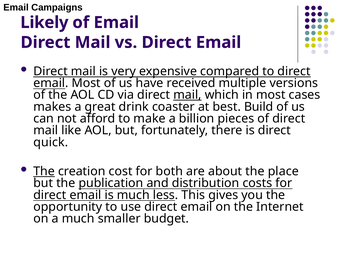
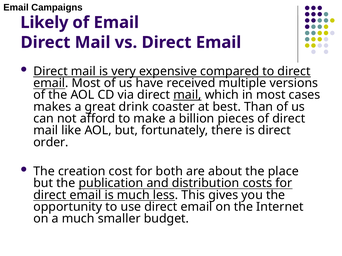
Build: Build -> Than
quick: quick -> order
The at (44, 172) underline: present -> none
